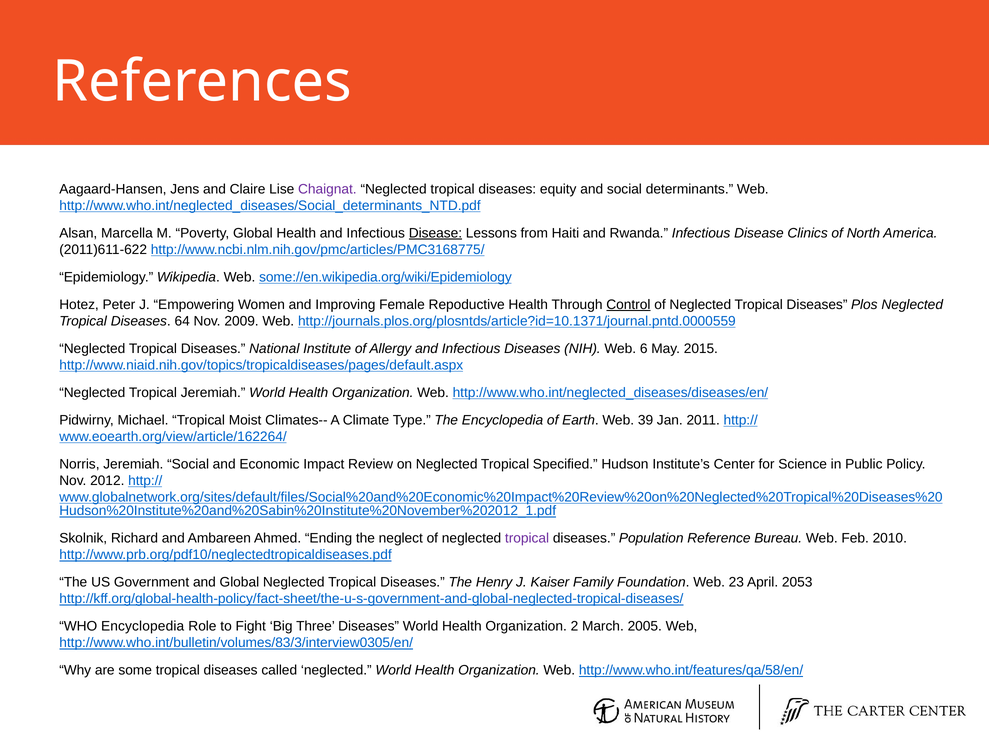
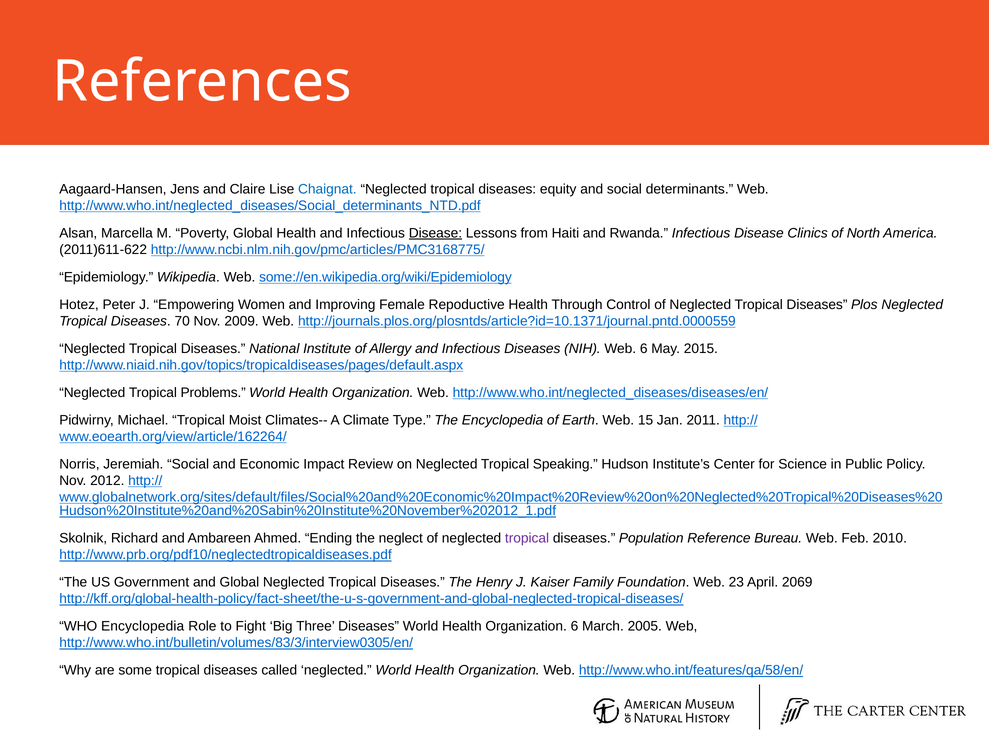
Chaignat colour: purple -> blue
Control underline: present -> none
64: 64 -> 70
Tropical Jeremiah: Jeremiah -> Problems
39: 39 -> 15
Specified: Specified -> Speaking
2053: 2053 -> 2069
Organization 2: 2 -> 6
